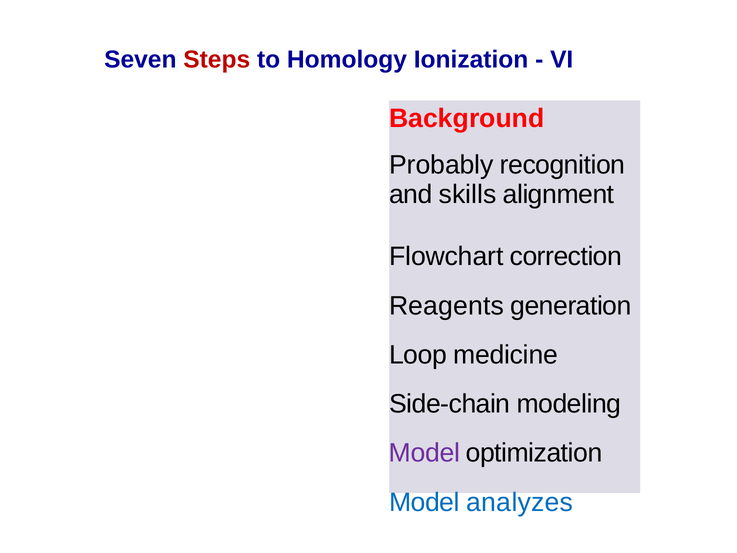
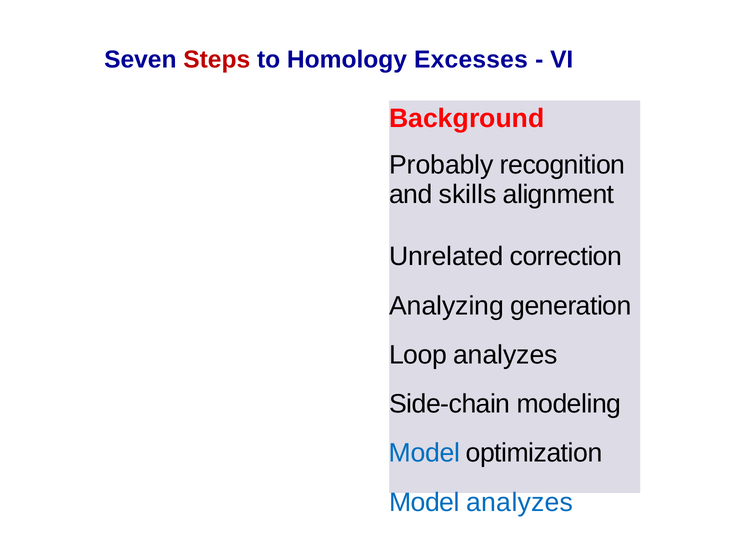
Ionization: Ionization -> Excesses
Flowchart: Flowchart -> Unrelated
Reagents: Reagents -> Analyzing
Loop medicine: medicine -> analyzes
Model at (424, 453) colour: purple -> blue
